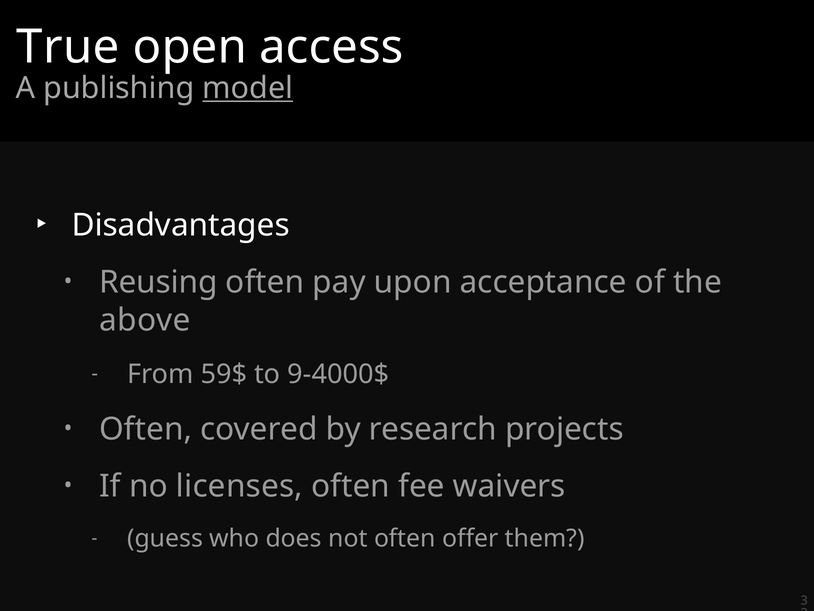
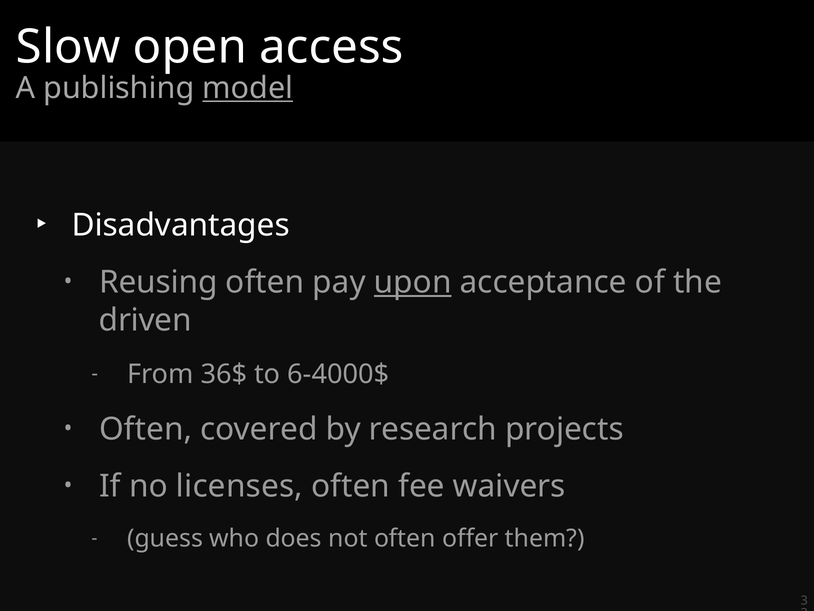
True: True -> Slow
upon underline: none -> present
above: above -> driven
59$: 59$ -> 36$
9-4000$: 9-4000$ -> 6-4000$
